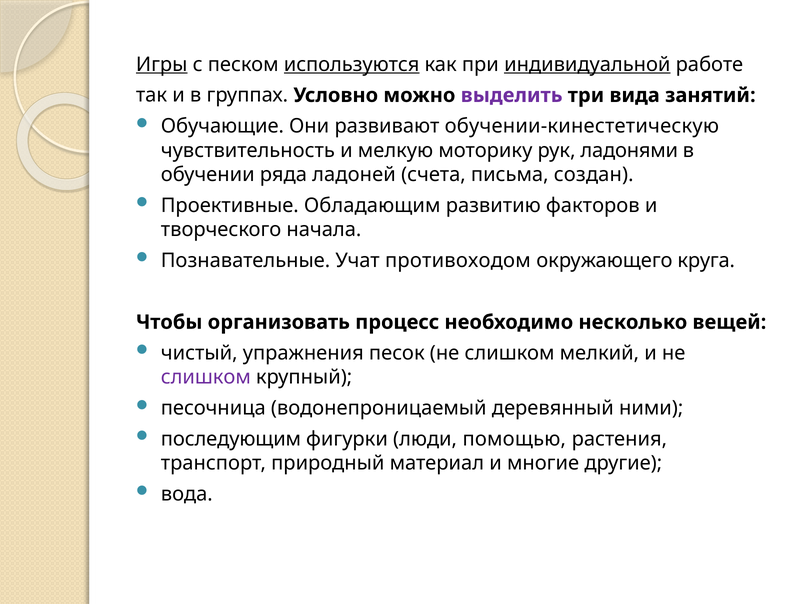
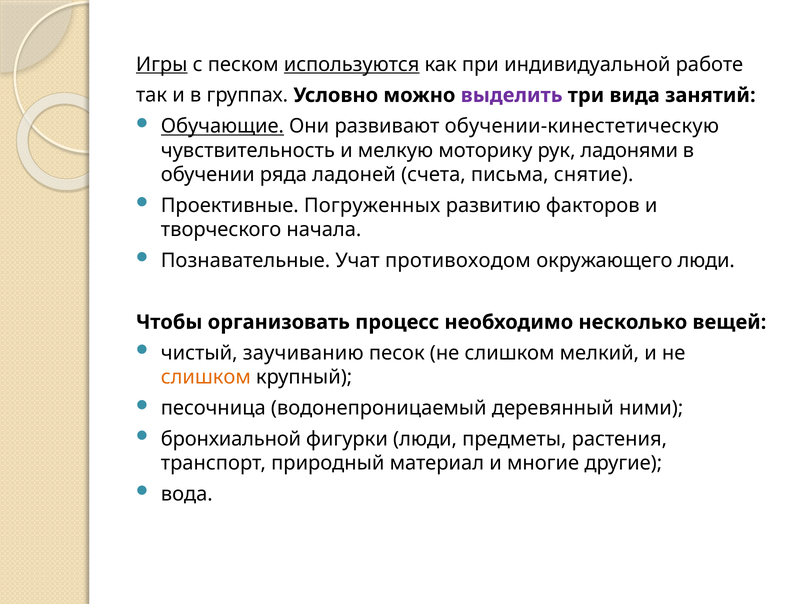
индивидуальной underline: present -> none
Обучающие underline: none -> present
создан: создан -> снятие
Обладающим: Обладающим -> Погруженных
окружающего круга: круга -> люди
упражнения: упражнения -> заучиванию
слишком at (206, 377) colour: purple -> orange
последующим: последующим -> бронхиальной
помощью: помощью -> предметы
